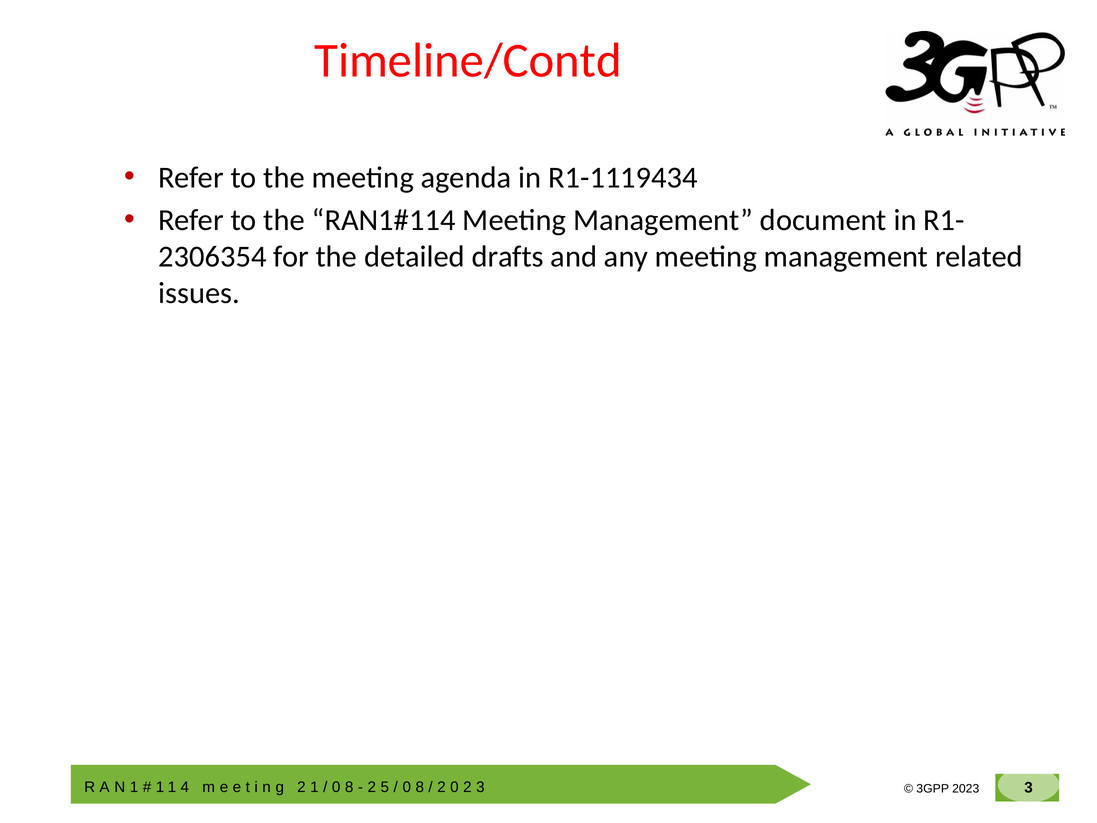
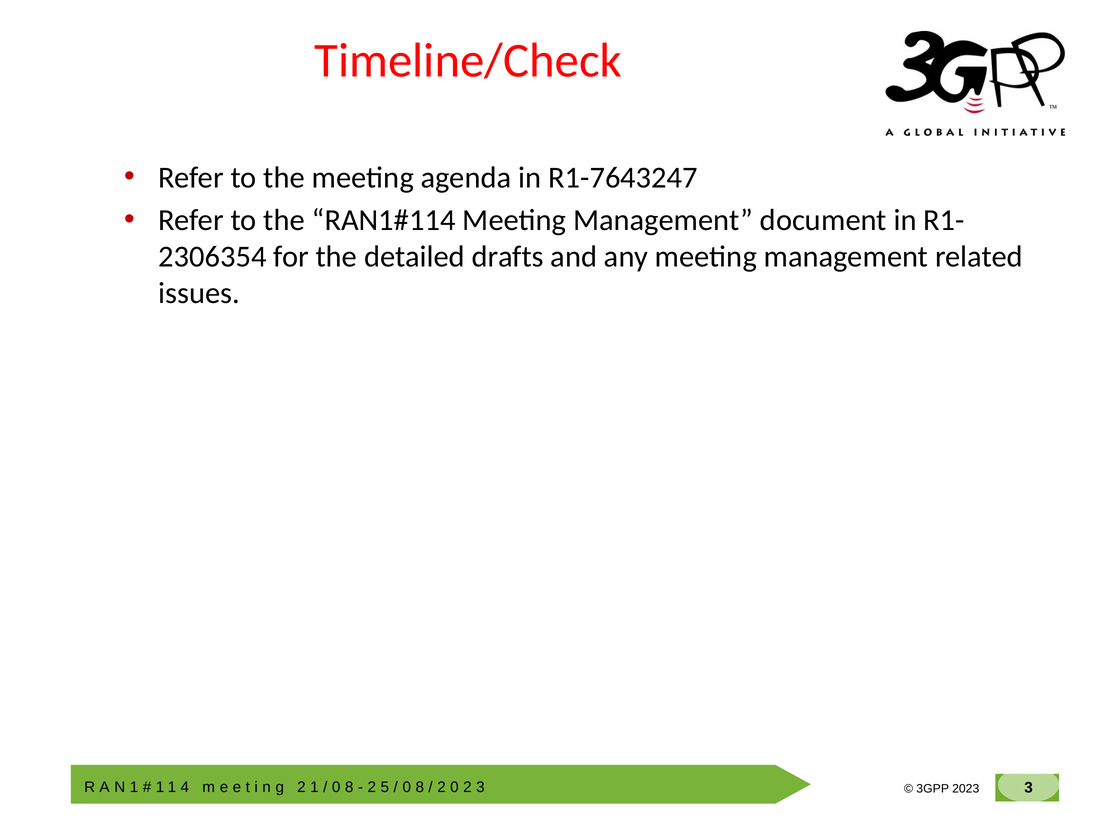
Timeline/Contd: Timeline/Contd -> Timeline/Check
R1-1119434: R1-1119434 -> R1-7643247
